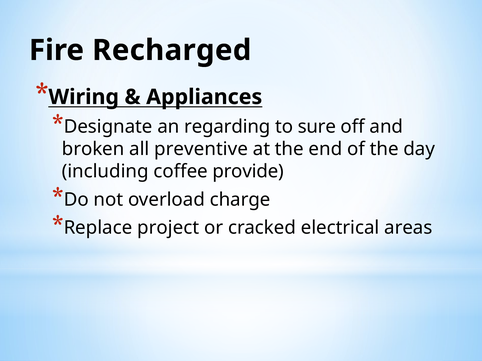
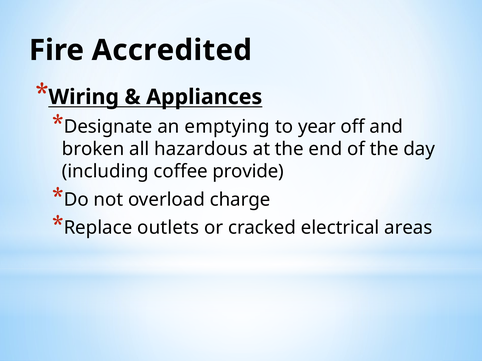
Recharged: Recharged -> Accredited
regarding: regarding -> emptying
sure: sure -> year
preventive: preventive -> hazardous
project: project -> outlets
